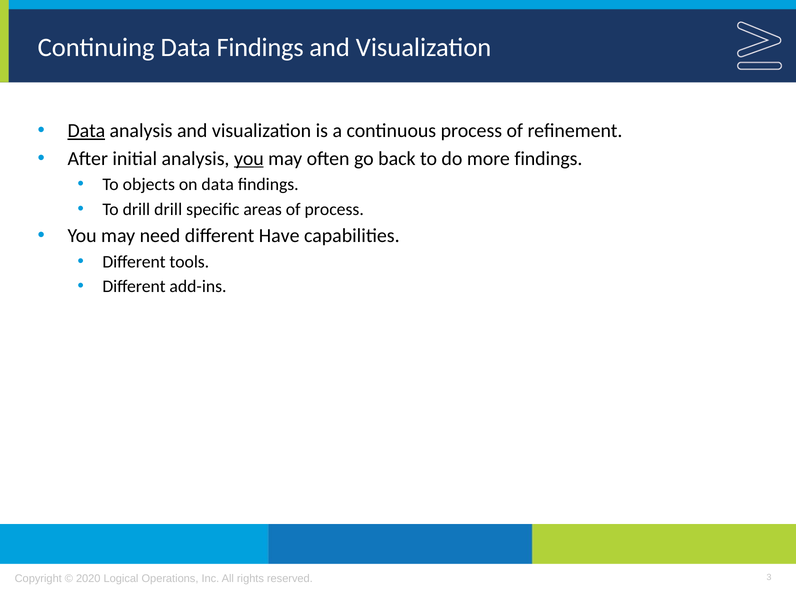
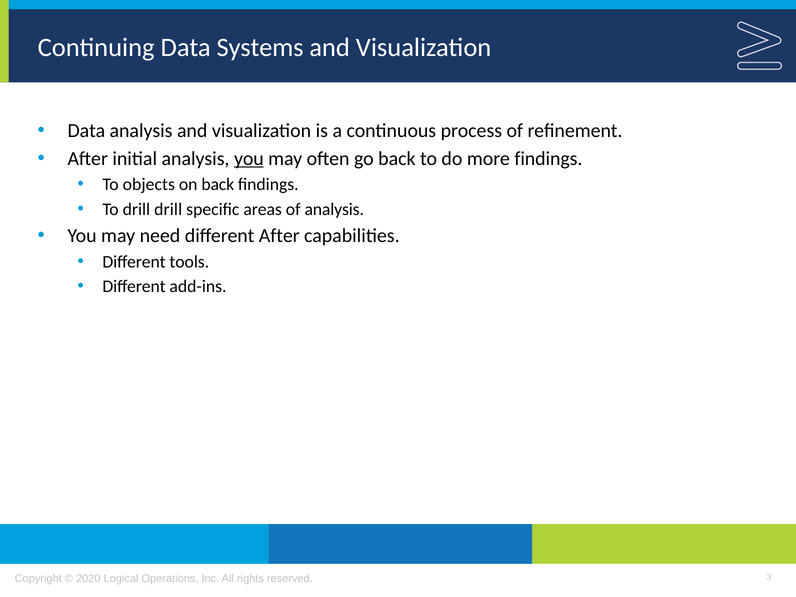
Continuing Data Findings: Findings -> Systems
Data at (86, 131) underline: present -> none
on data: data -> back
of process: process -> analysis
different Have: Have -> After
